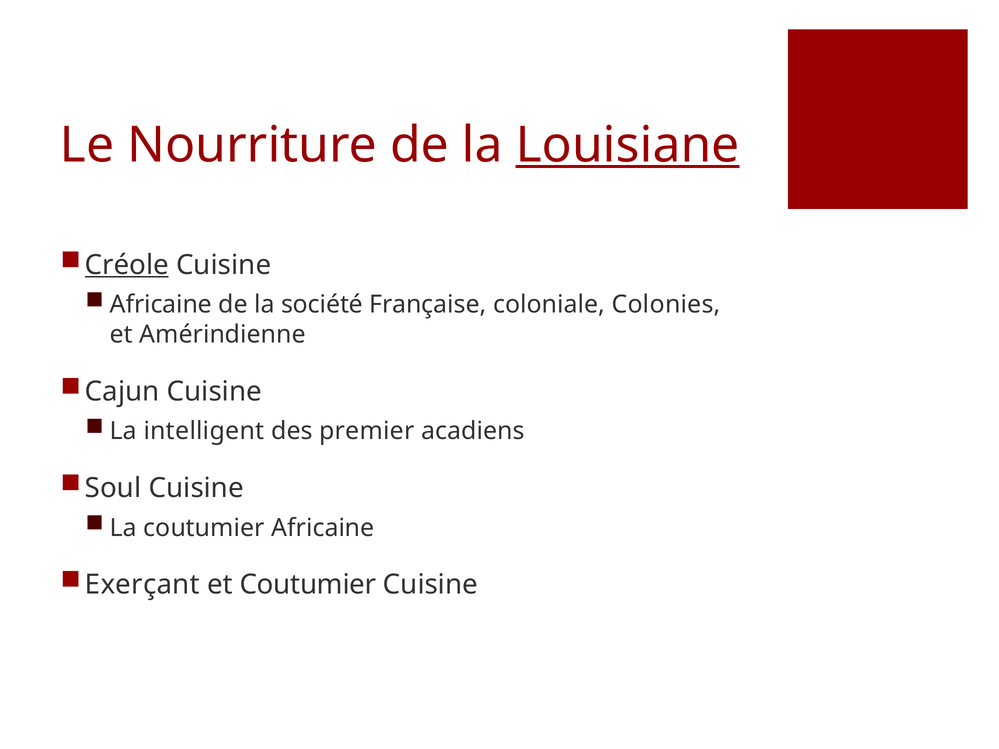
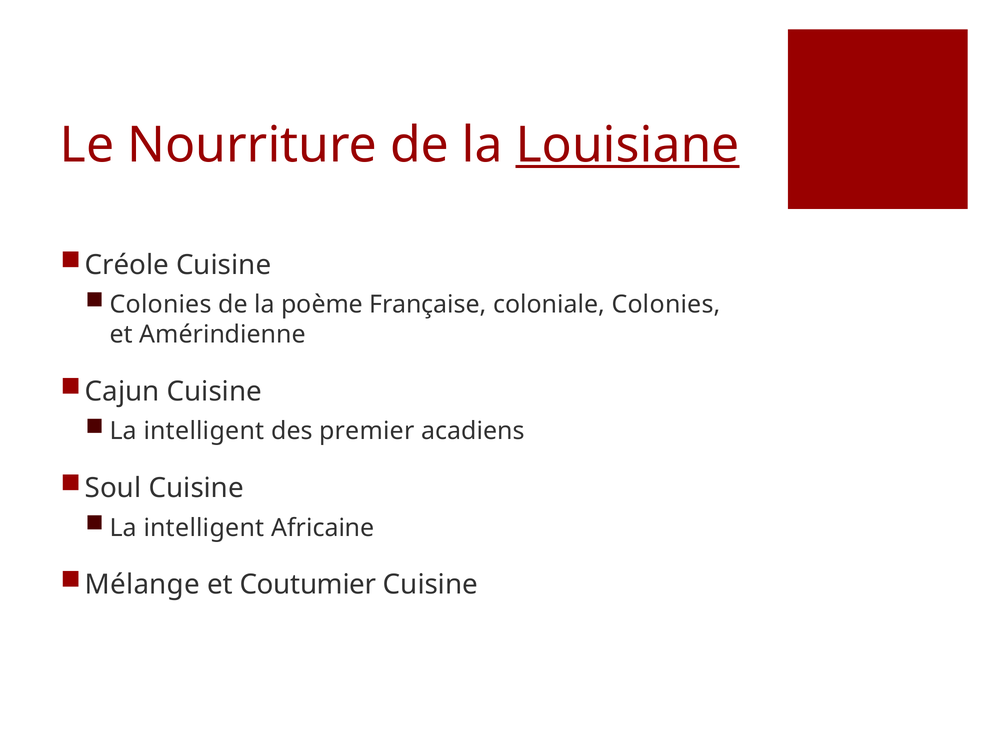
Créole underline: present -> none
Africaine at (161, 305): Africaine -> Colonies
société: société -> poème
coutumier at (204, 528): coutumier -> intelligent
Exerçant: Exerçant -> Mélange
